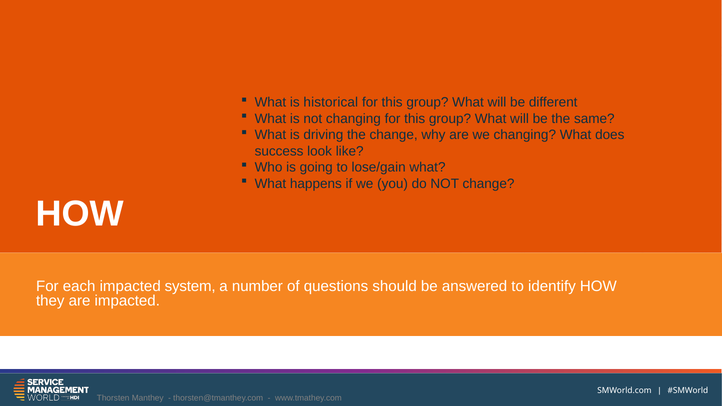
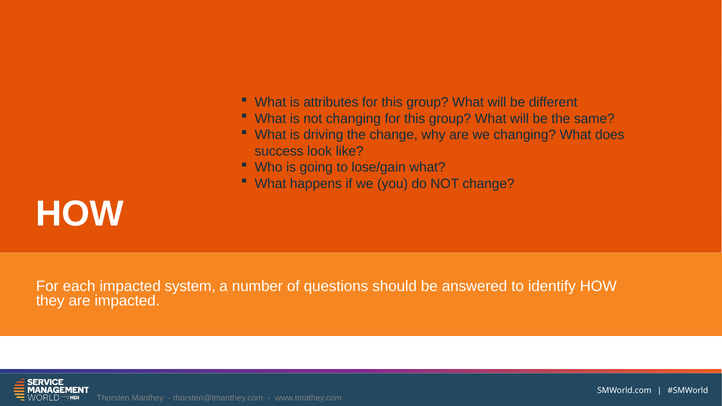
historical: historical -> attributes
